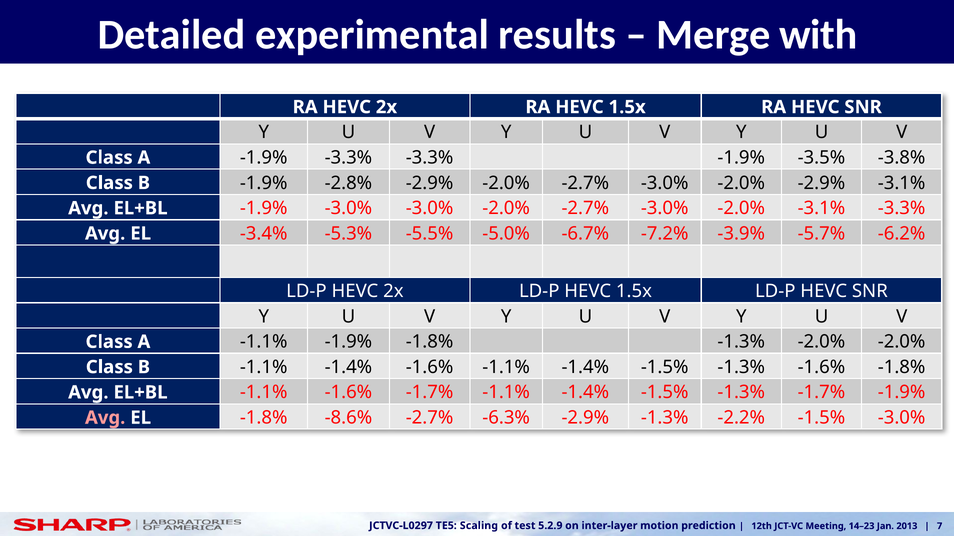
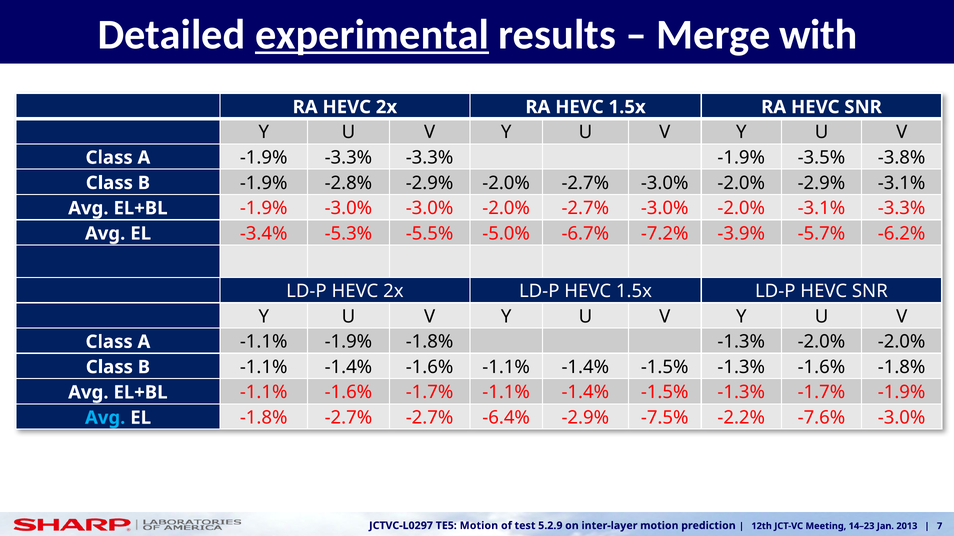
experimental underline: none -> present
Avg at (105, 418) colour: pink -> light blue
-1.8% -8.6%: -8.6% -> -2.7%
-6.3%: -6.3% -> -6.4%
-2.9% -1.3%: -1.3% -> -7.5%
-2.2% -1.5%: -1.5% -> -7.6%
Scaling at (479, 526): Scaling -> Motion
